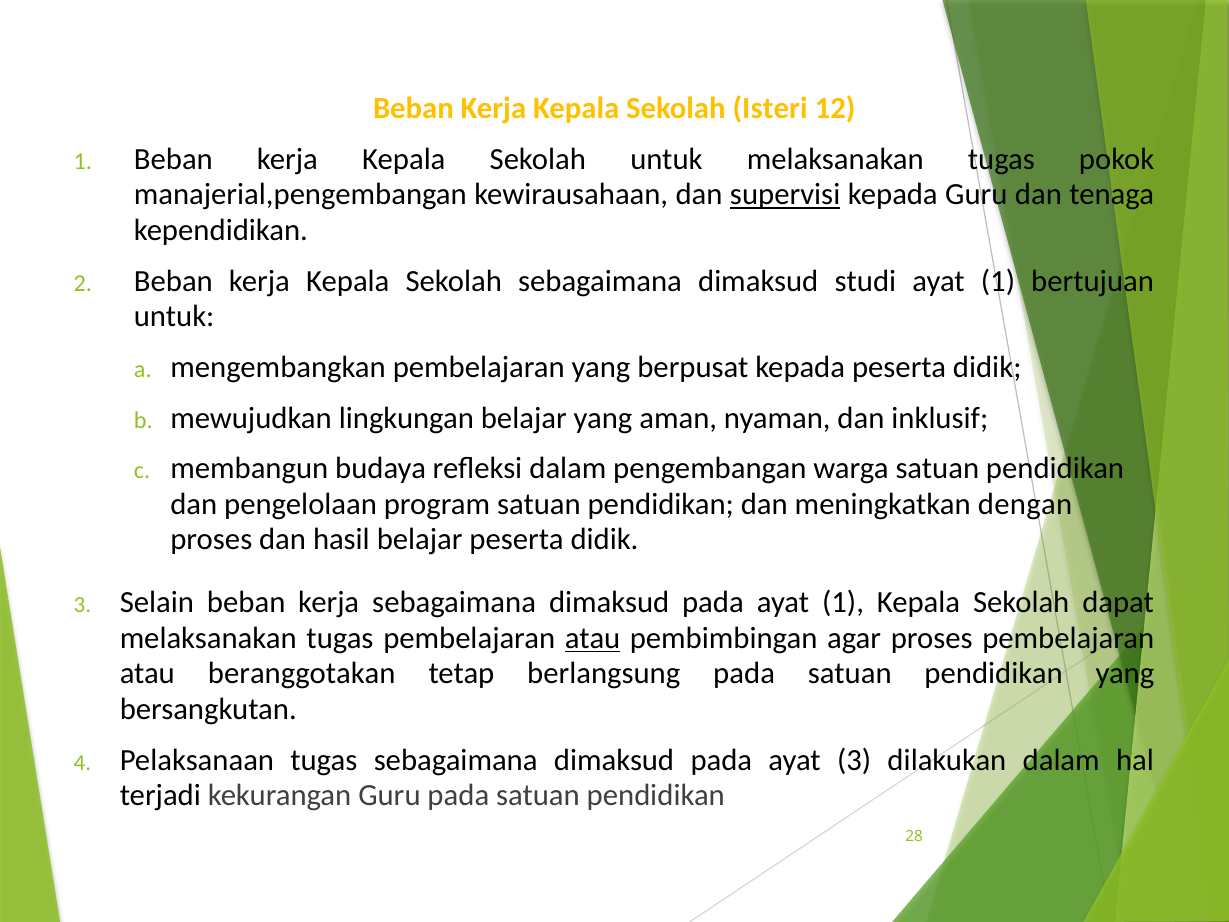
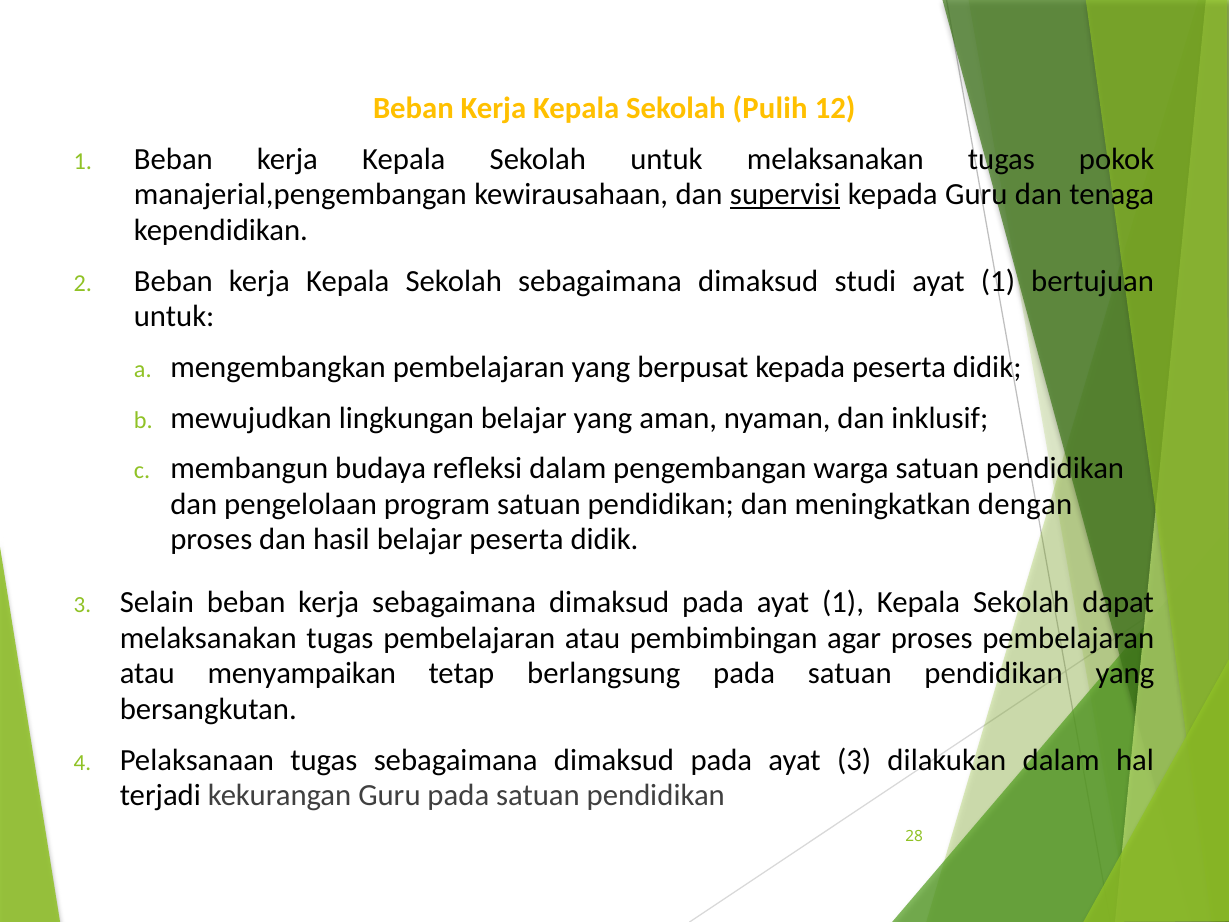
Isteri: Isteri -> Pulih
atau at (593, 638) underline: present -> none
beranggotakan: beranggotakan -> menyampaikan
